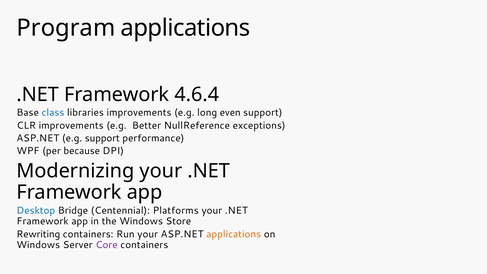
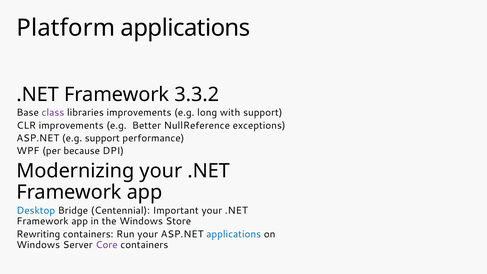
Program: Program -> Platform
4.6.4: 4.6.4 -> 3.3.2
class colour: blue -> purple
even: even -> with
Platforms: Platforms -> Important
applications at (234, 234) colour: orange -> blue
